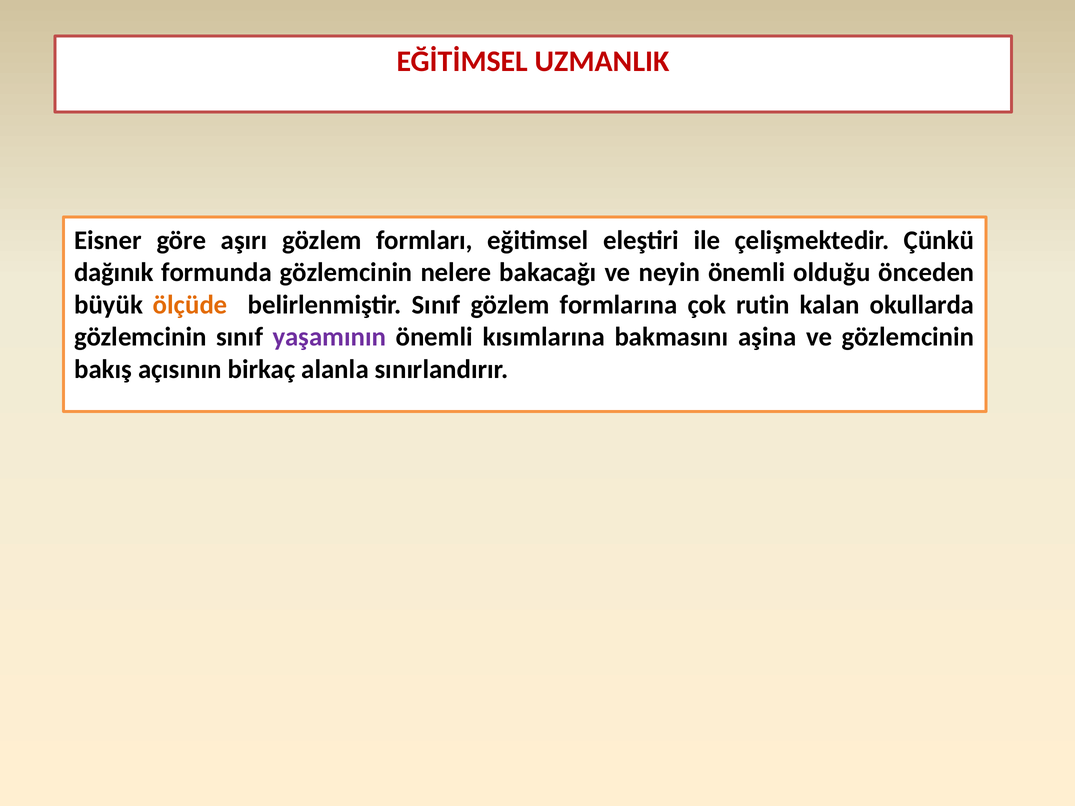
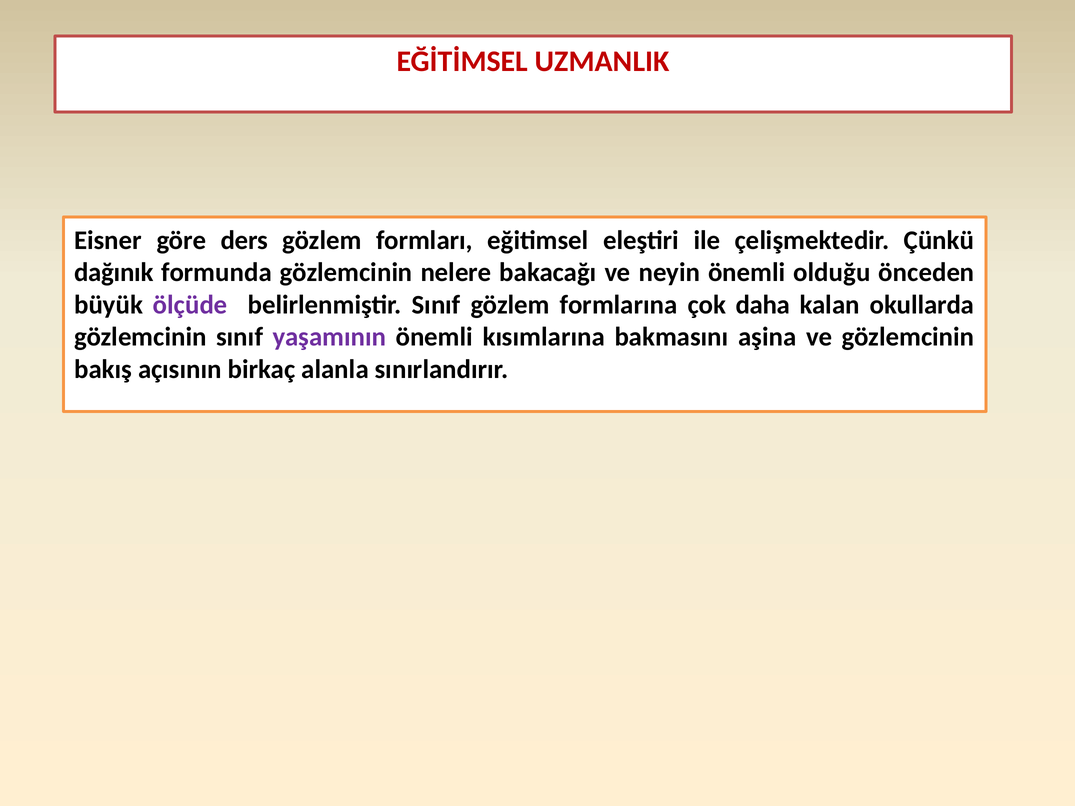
aşırı: aşırı -> ders
ölçüde colour: orange -> purple
rutin: rutin -> daha
